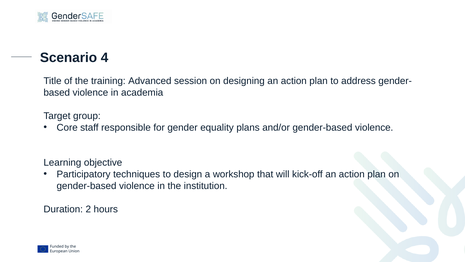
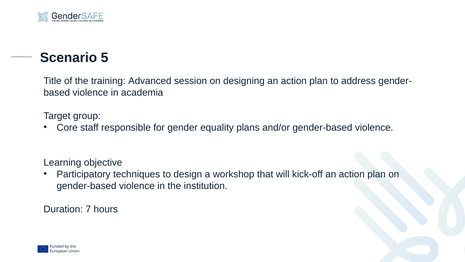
4: 4 -> 5
2: 2 -> 7
